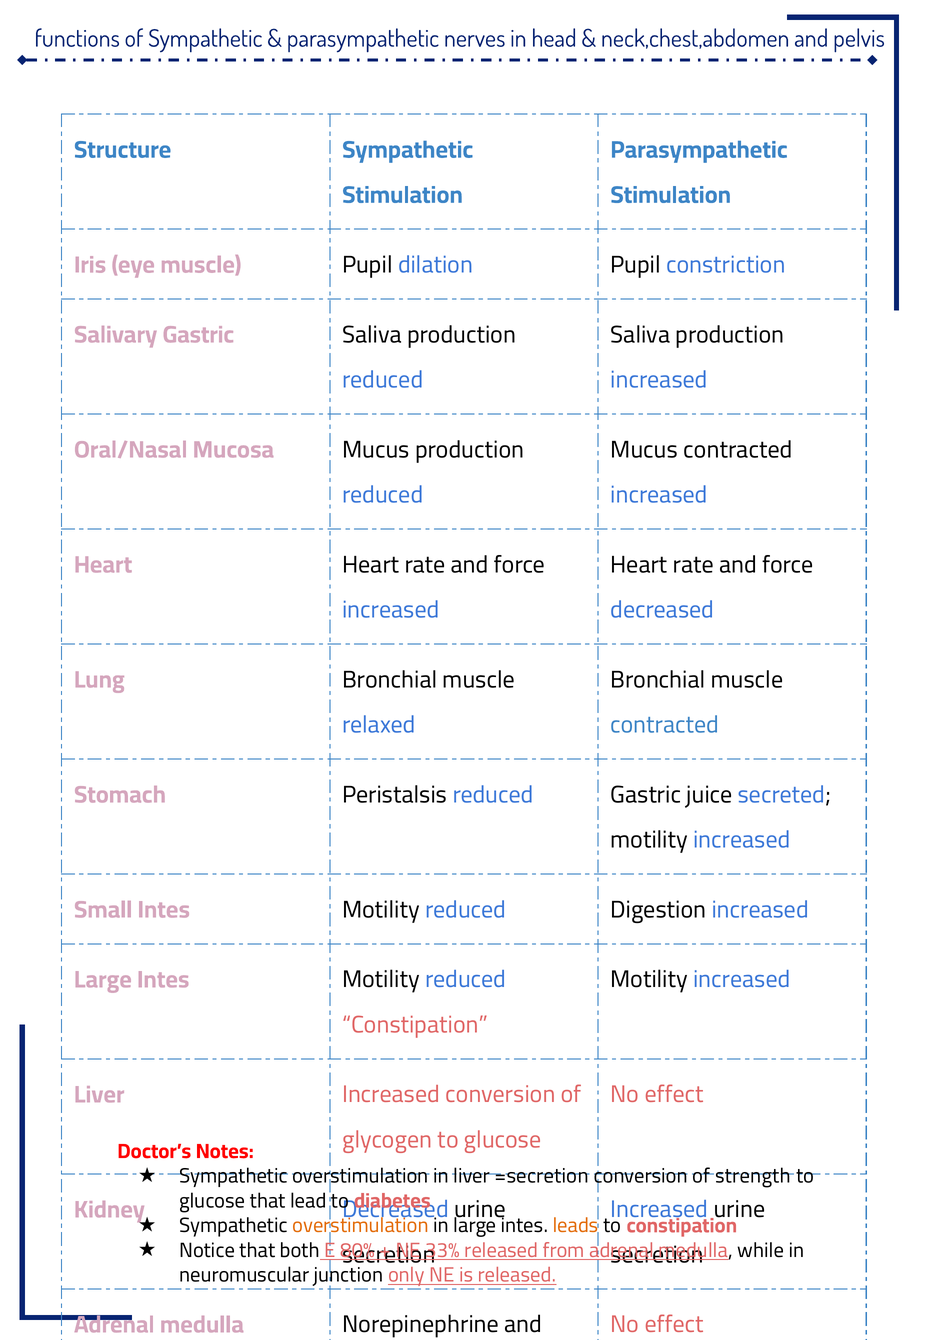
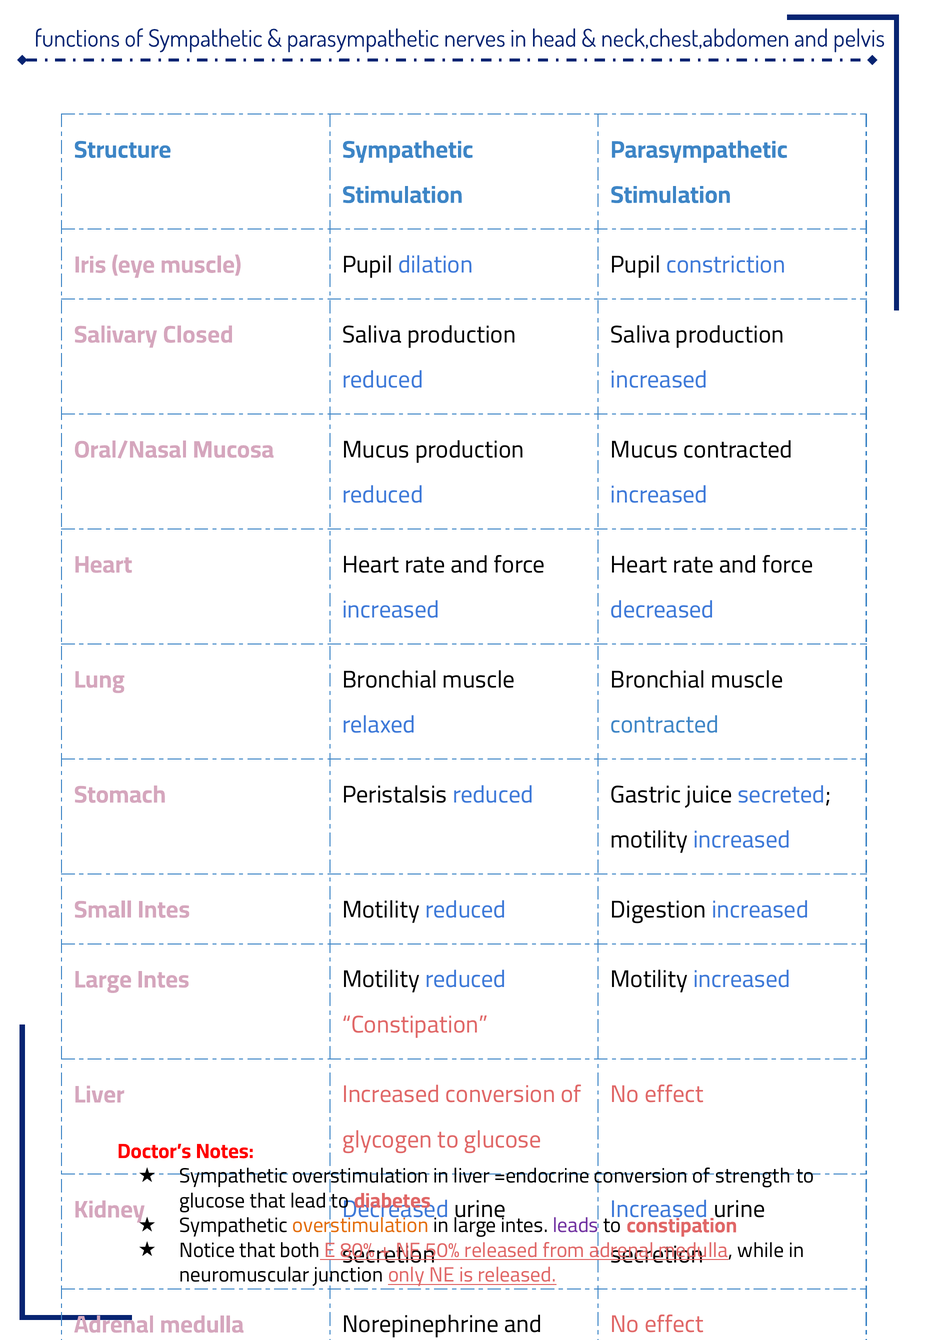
Salivary Gastric: Gastric -> Closed
=secretion: =secretion -> =endocrine
leads colour: orange -> purple
33%: 33% -> 50%
